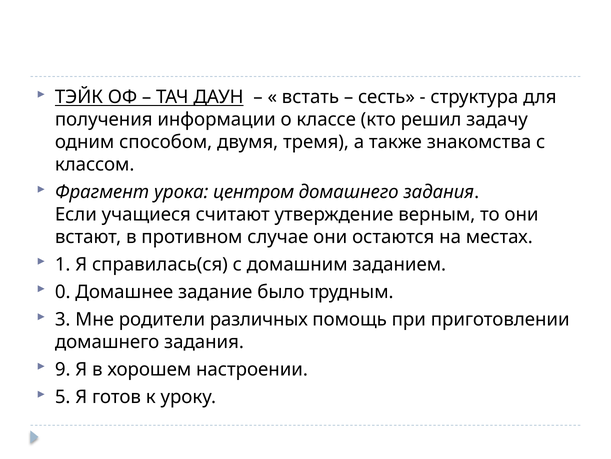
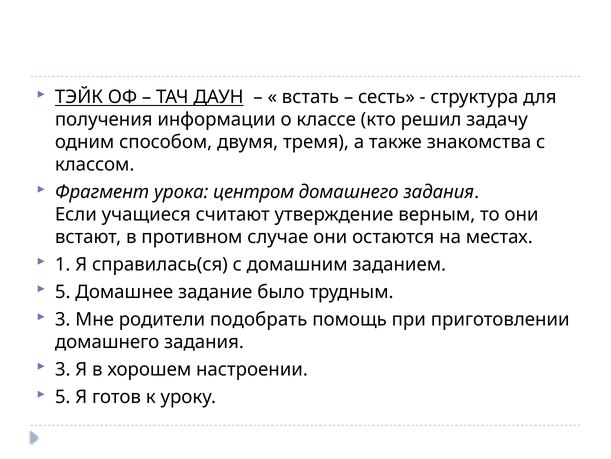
0 at (63, 291): 0 -> 5
различных: различных -> подобрать
9 at (63, 369): 9 -> 3
